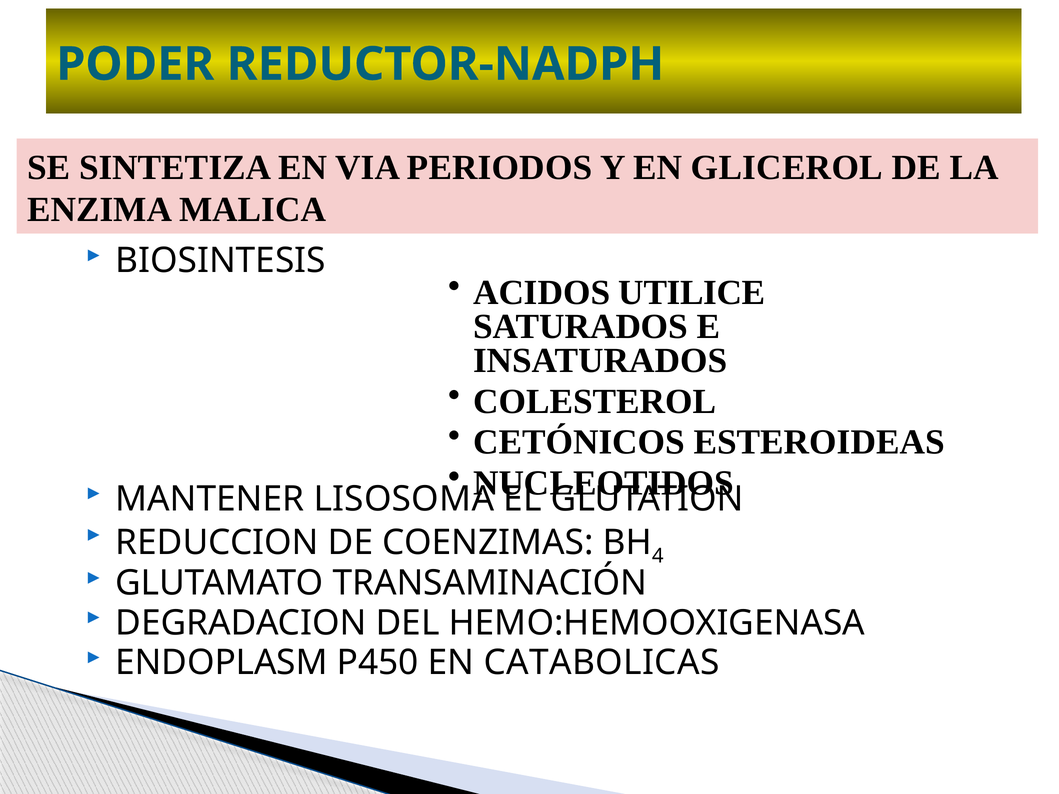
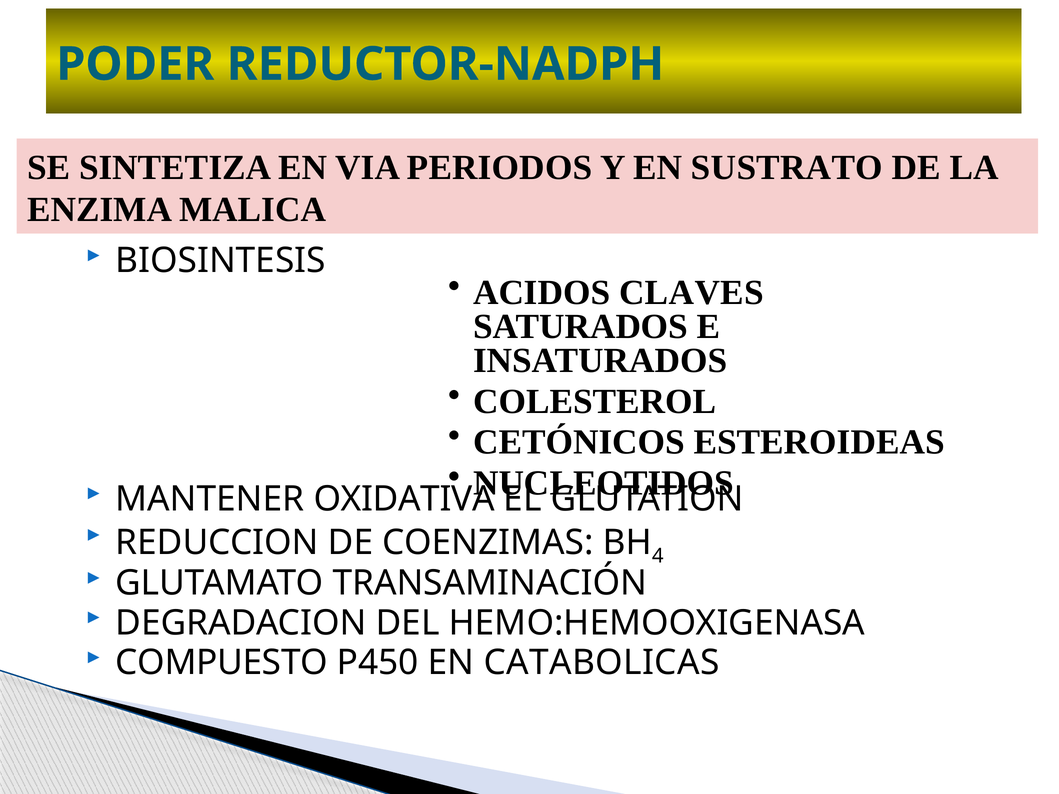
GLICEROL: GLICEROL -> SUSTRATO
UTILICE: UTILICE -> CLAVES
LISOSOMA: LISOSOMA -> OXIDATIVA
ENDOPLASM: ENDOPLASM -> COMPUESTO
